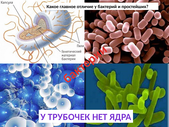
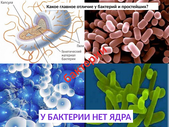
ТРУБОЧЕК: ТРУБОЧЕК -> БАКТЕРИИ
